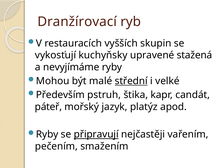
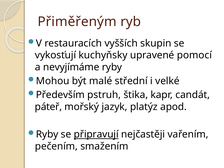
Dranžírovací: Dranžírovací -> Přiměřeným
stažená: stažená -> pomocí
střední underline: present -> none
